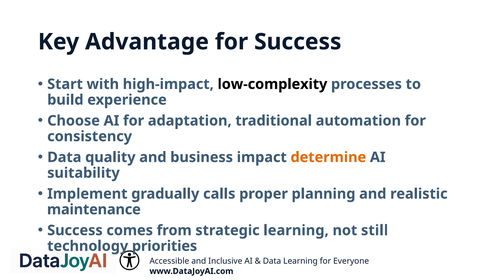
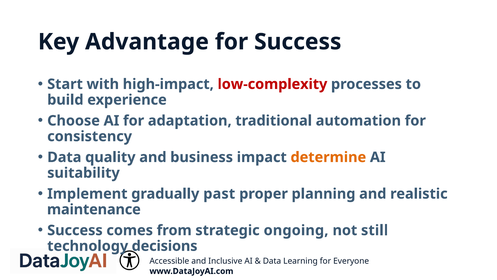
low-complexity colour: black -> red
calls: calls -> past
strategic learning: learning -> ongoing
priorities: priorities -> decisions
